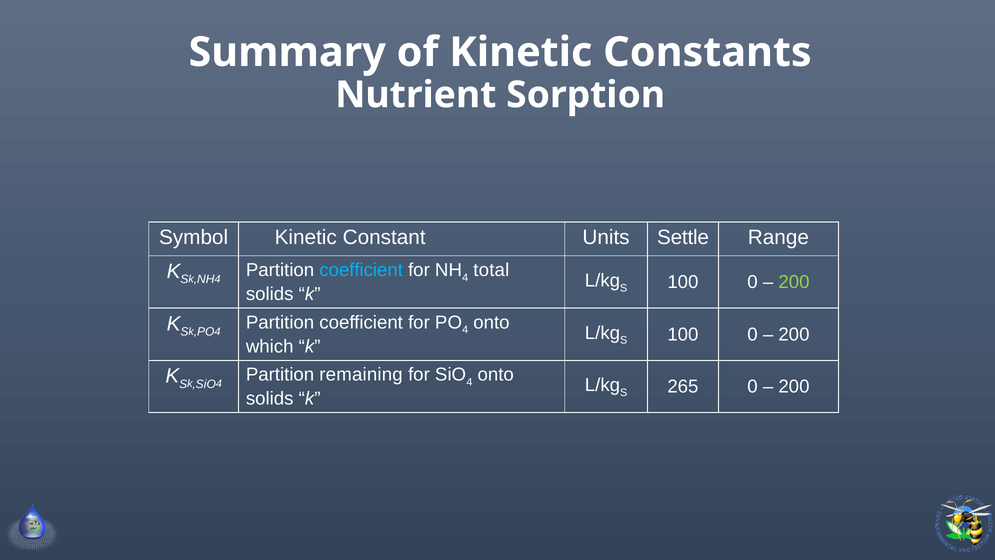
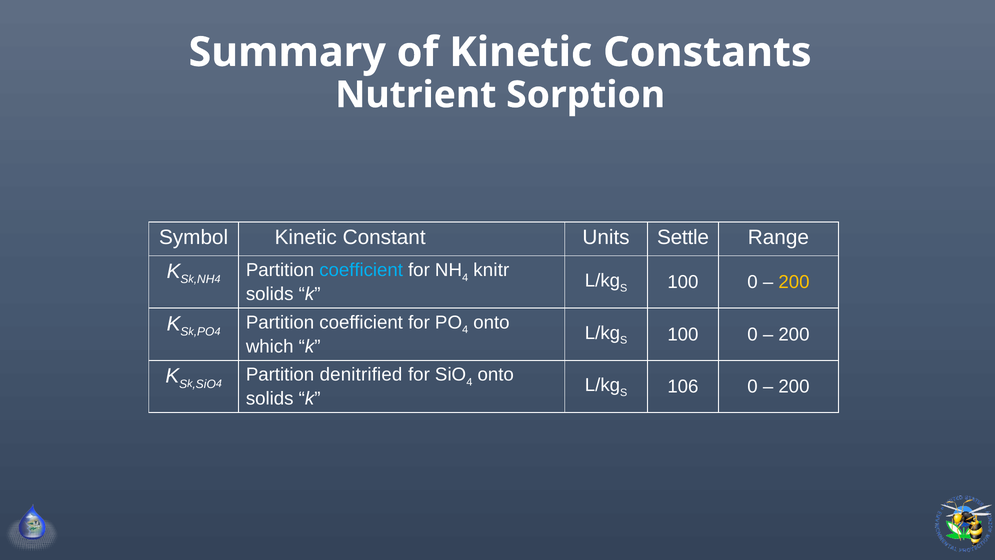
total: total -> knitr
200 at (794, 282) colour: light green -> yellow
remaining: remaining -> denitrified
265: 265 -> 106
